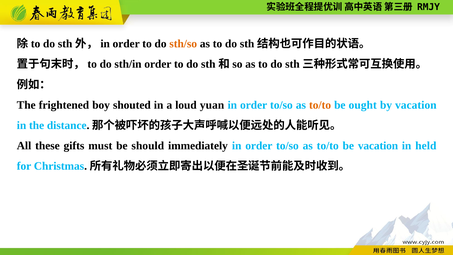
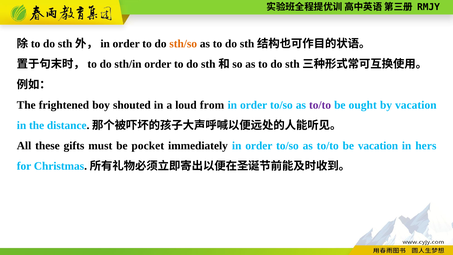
yuan: yuan -> from
to/to at (320, 105) colour: orange -> purple
should: should -> pocket
held: held -> hers
